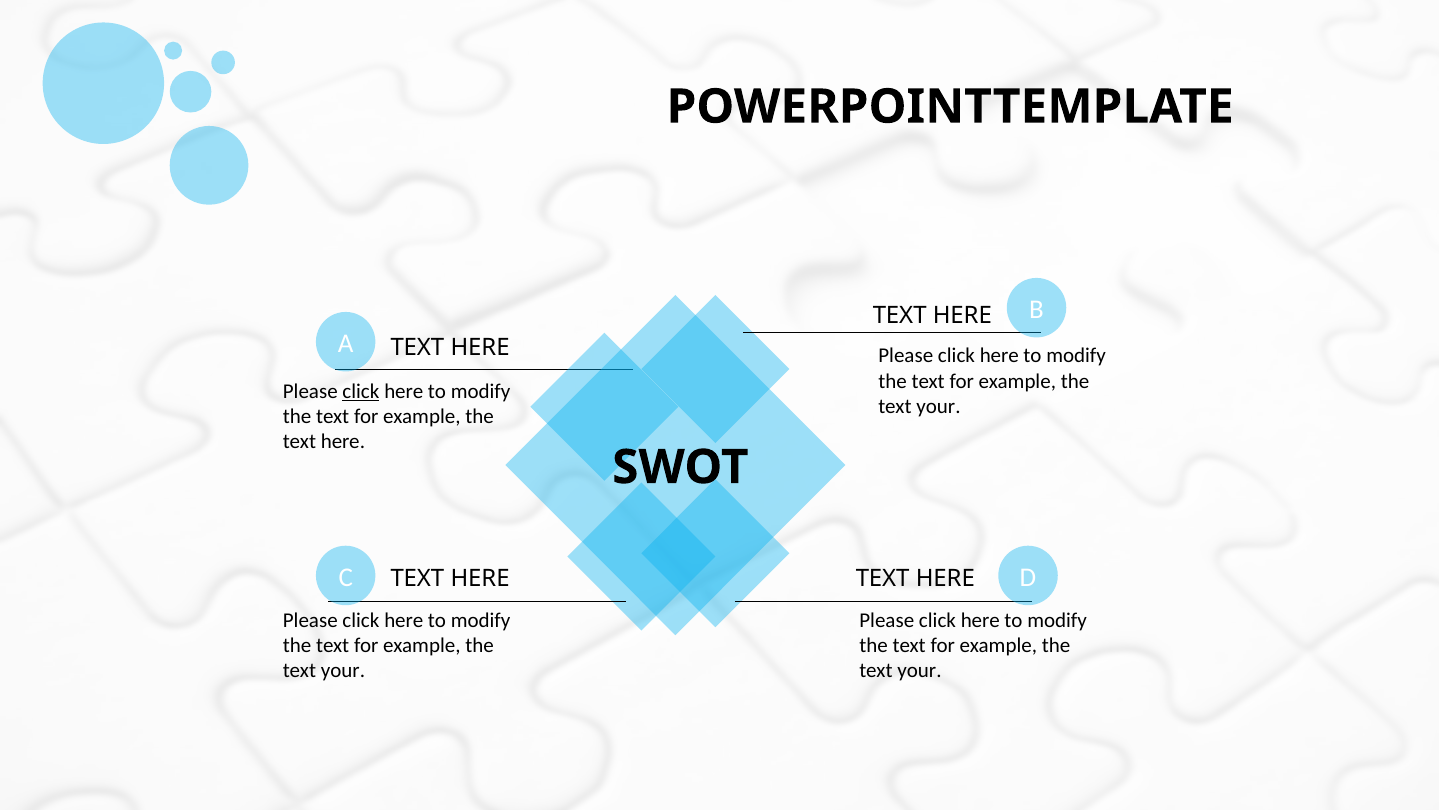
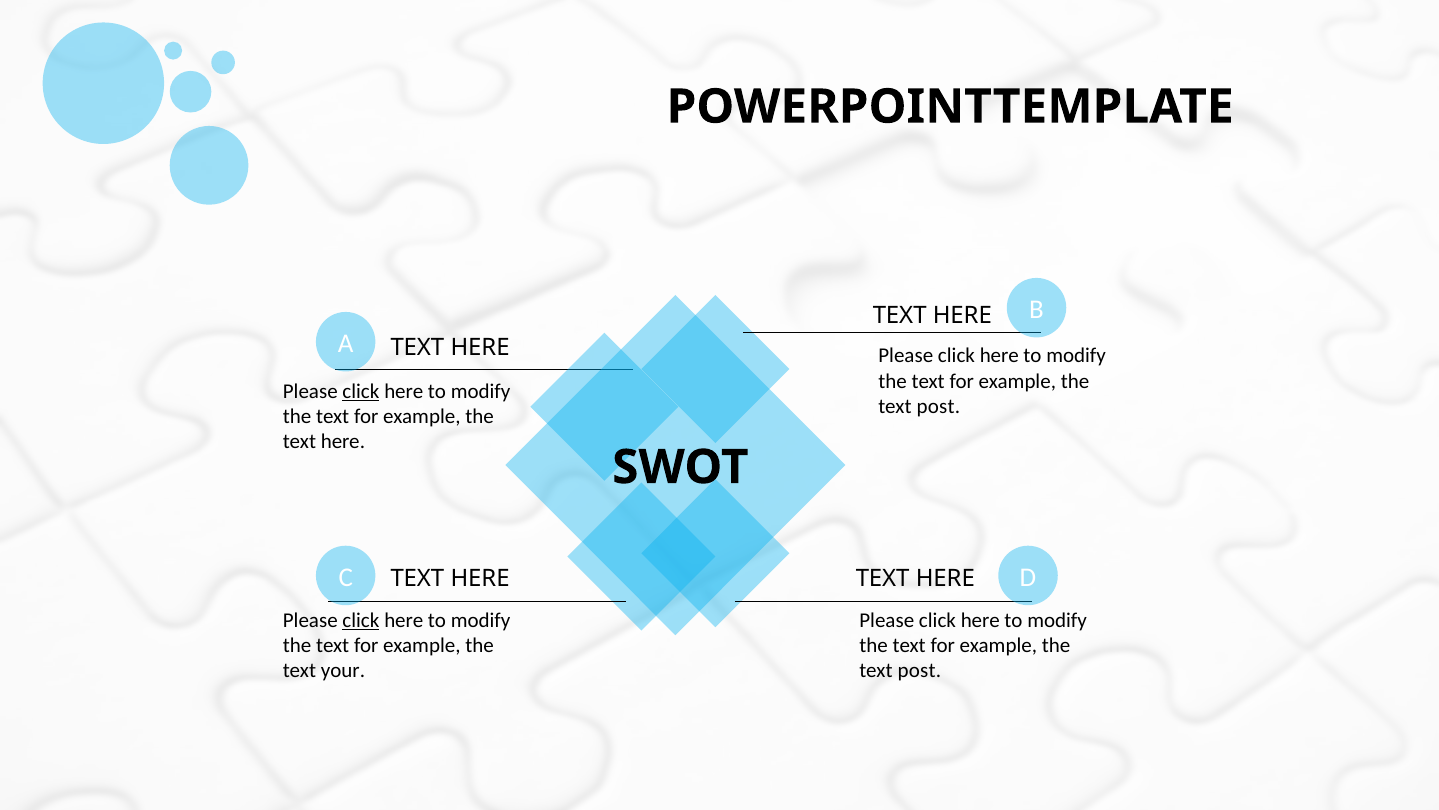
your at (938, 406): your -> post
click at (361, 620) underline: none -> present
your at (919, 670): your -> post
